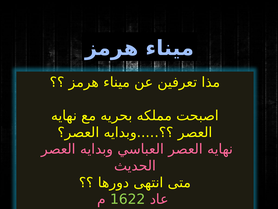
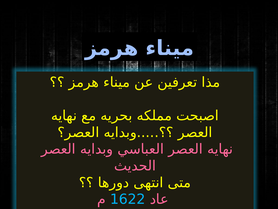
1622 colour: light green -> light blue
